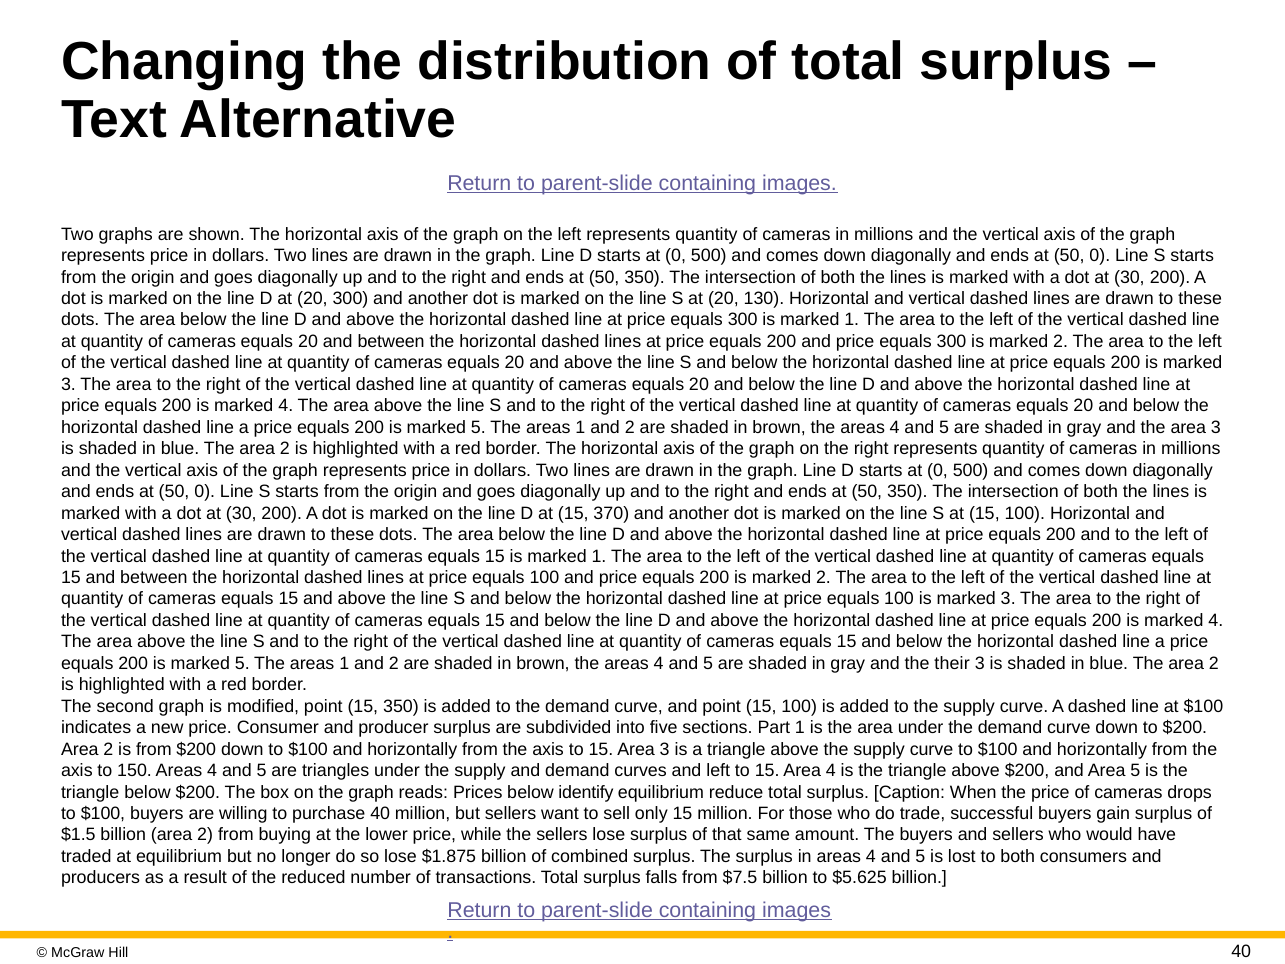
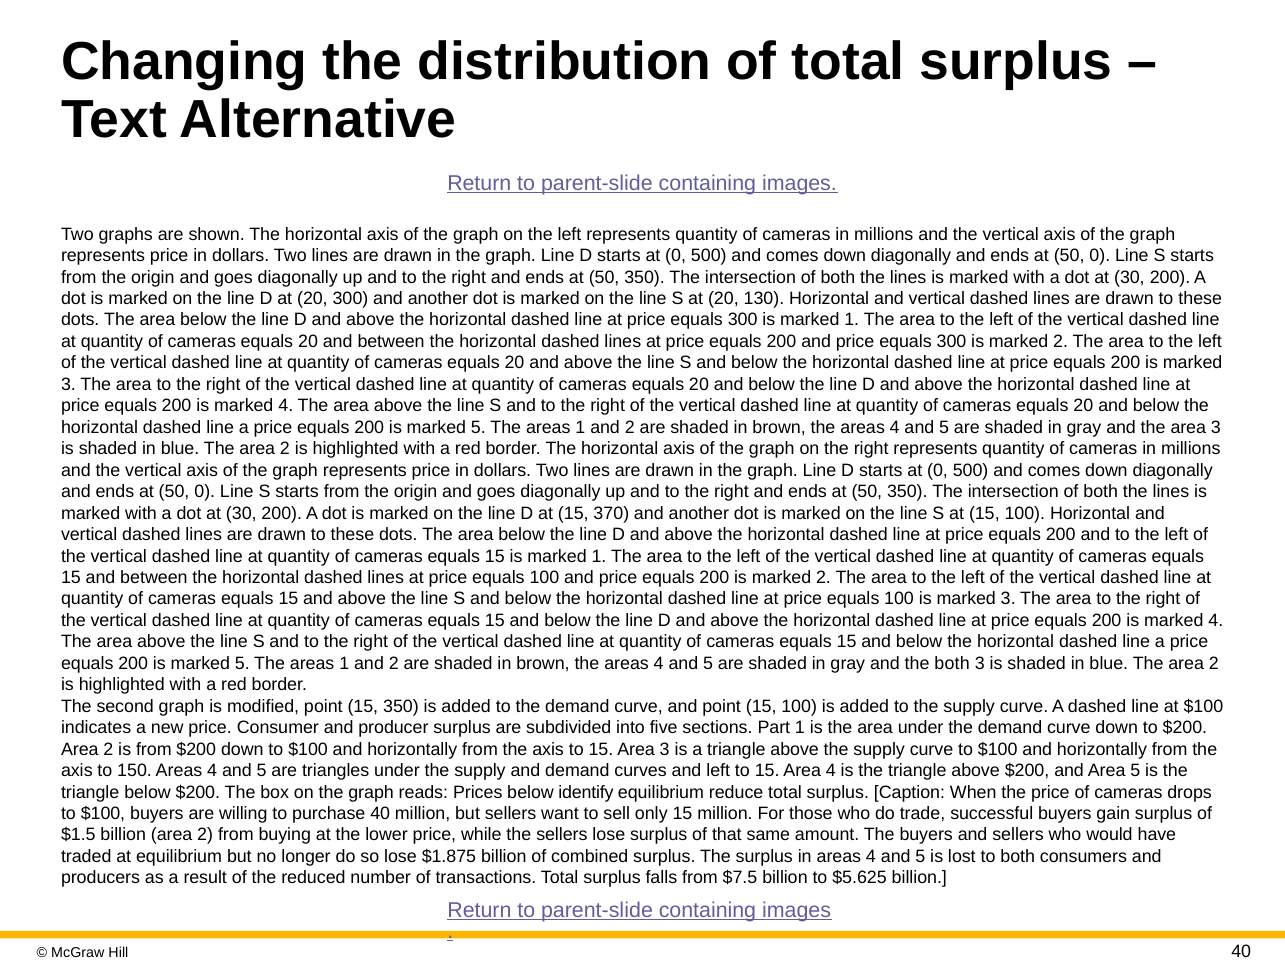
the their: their -> both
